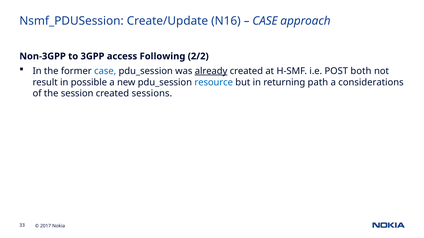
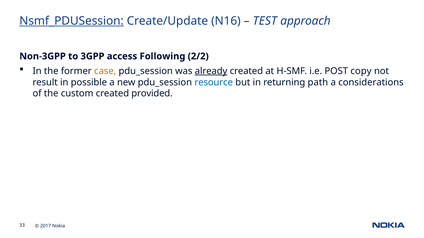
Nsmf_PDUSession underline: none -> present
CASE at (265, 21): CASE -> TEST
case at (105, 71) colour: blue -> orange
both: both -> copy
session: session -> custom
sessions: sessions -> provided
